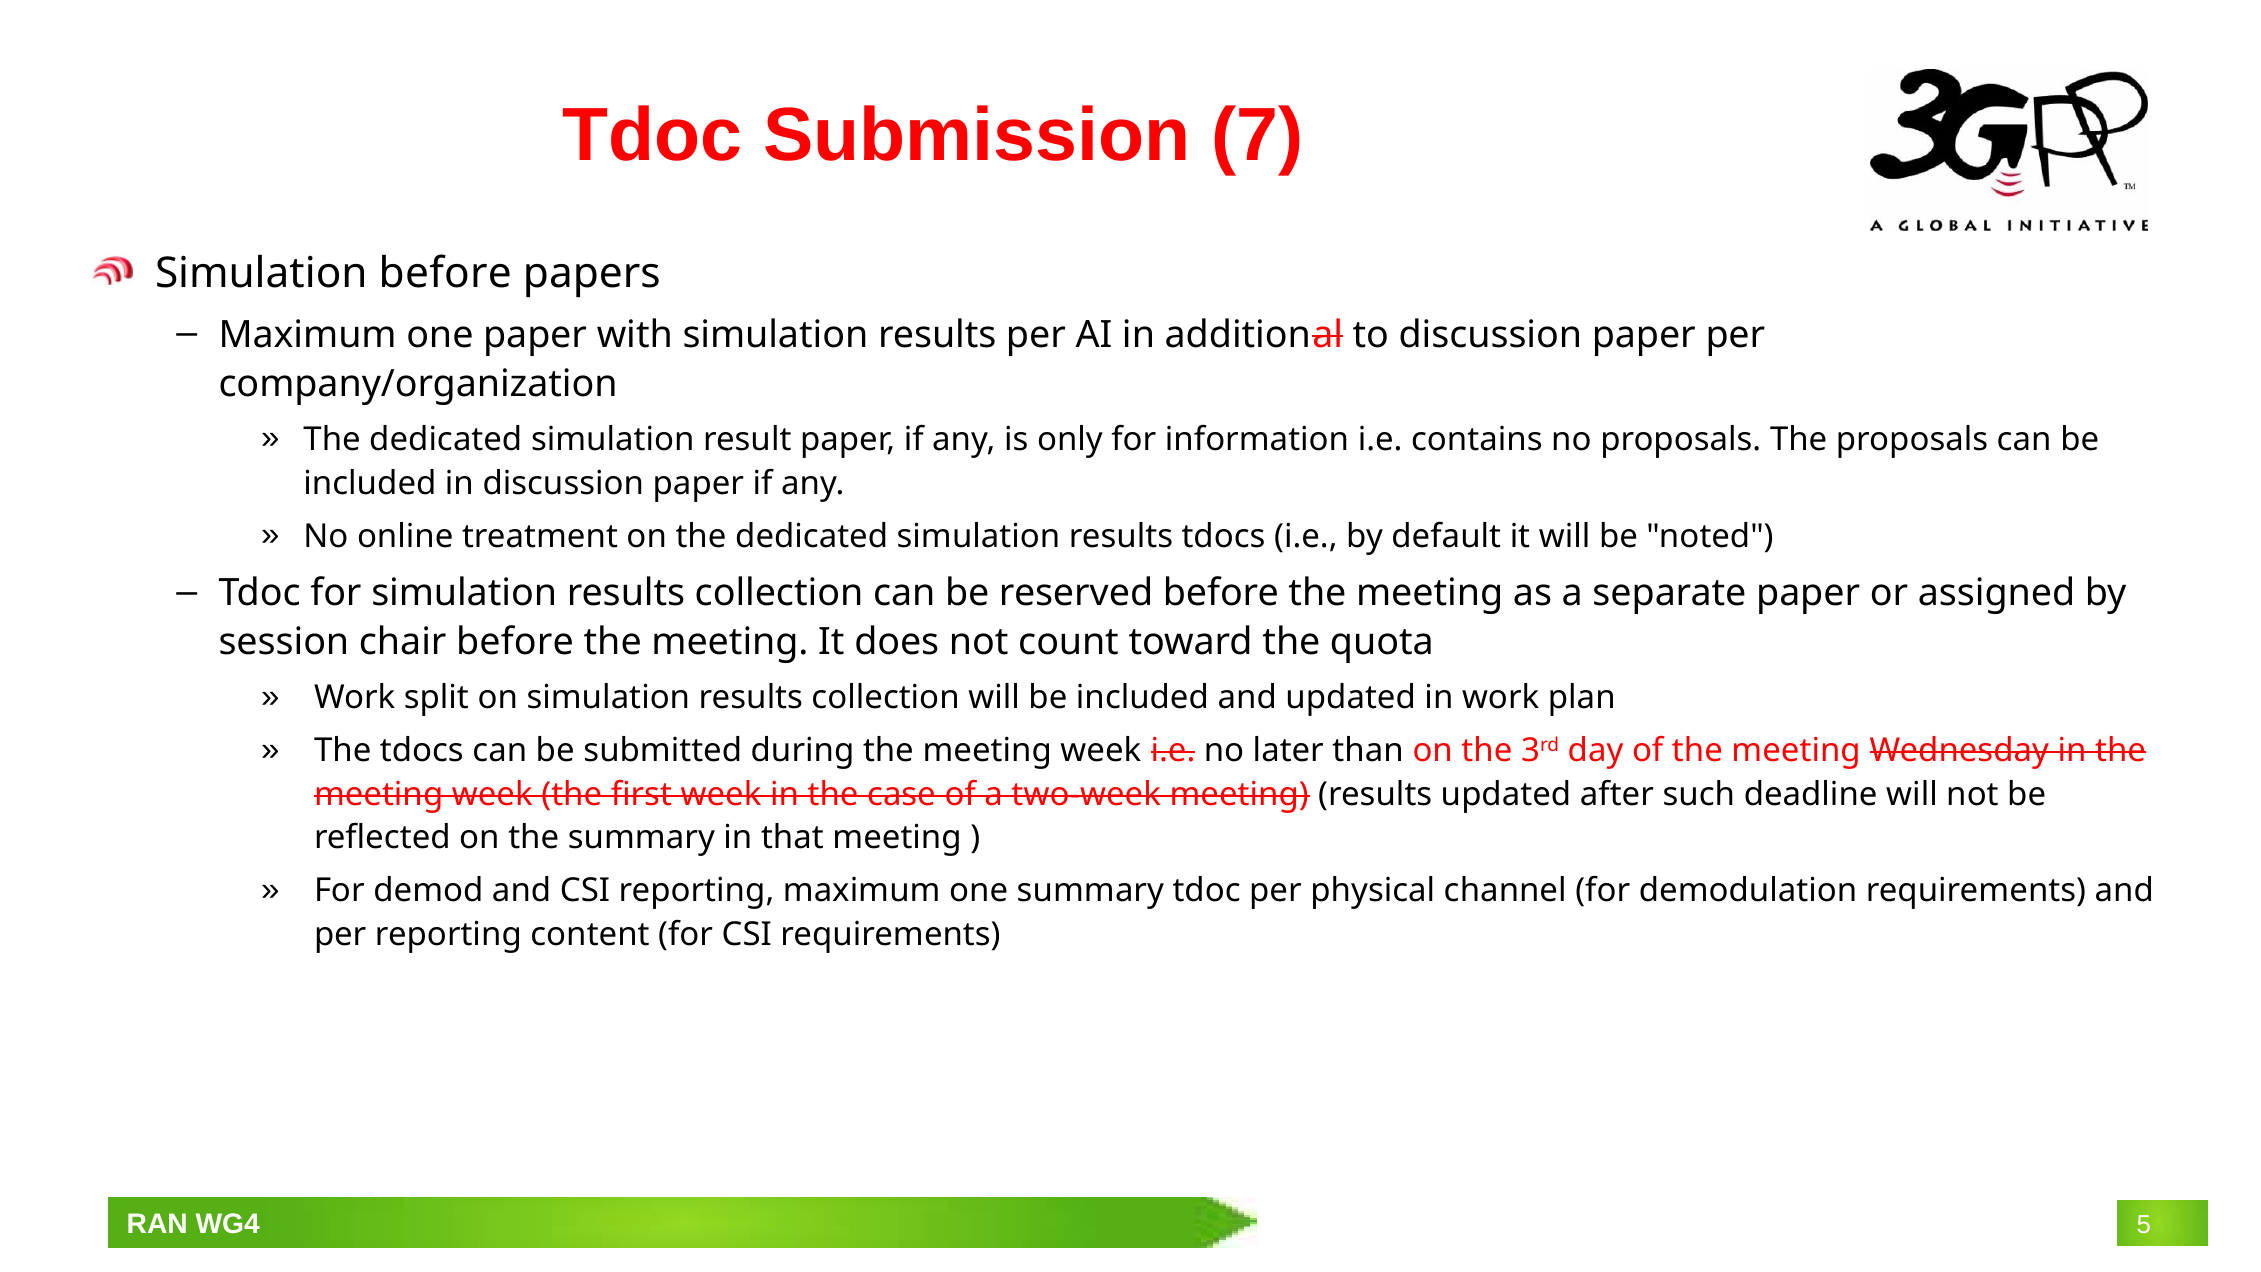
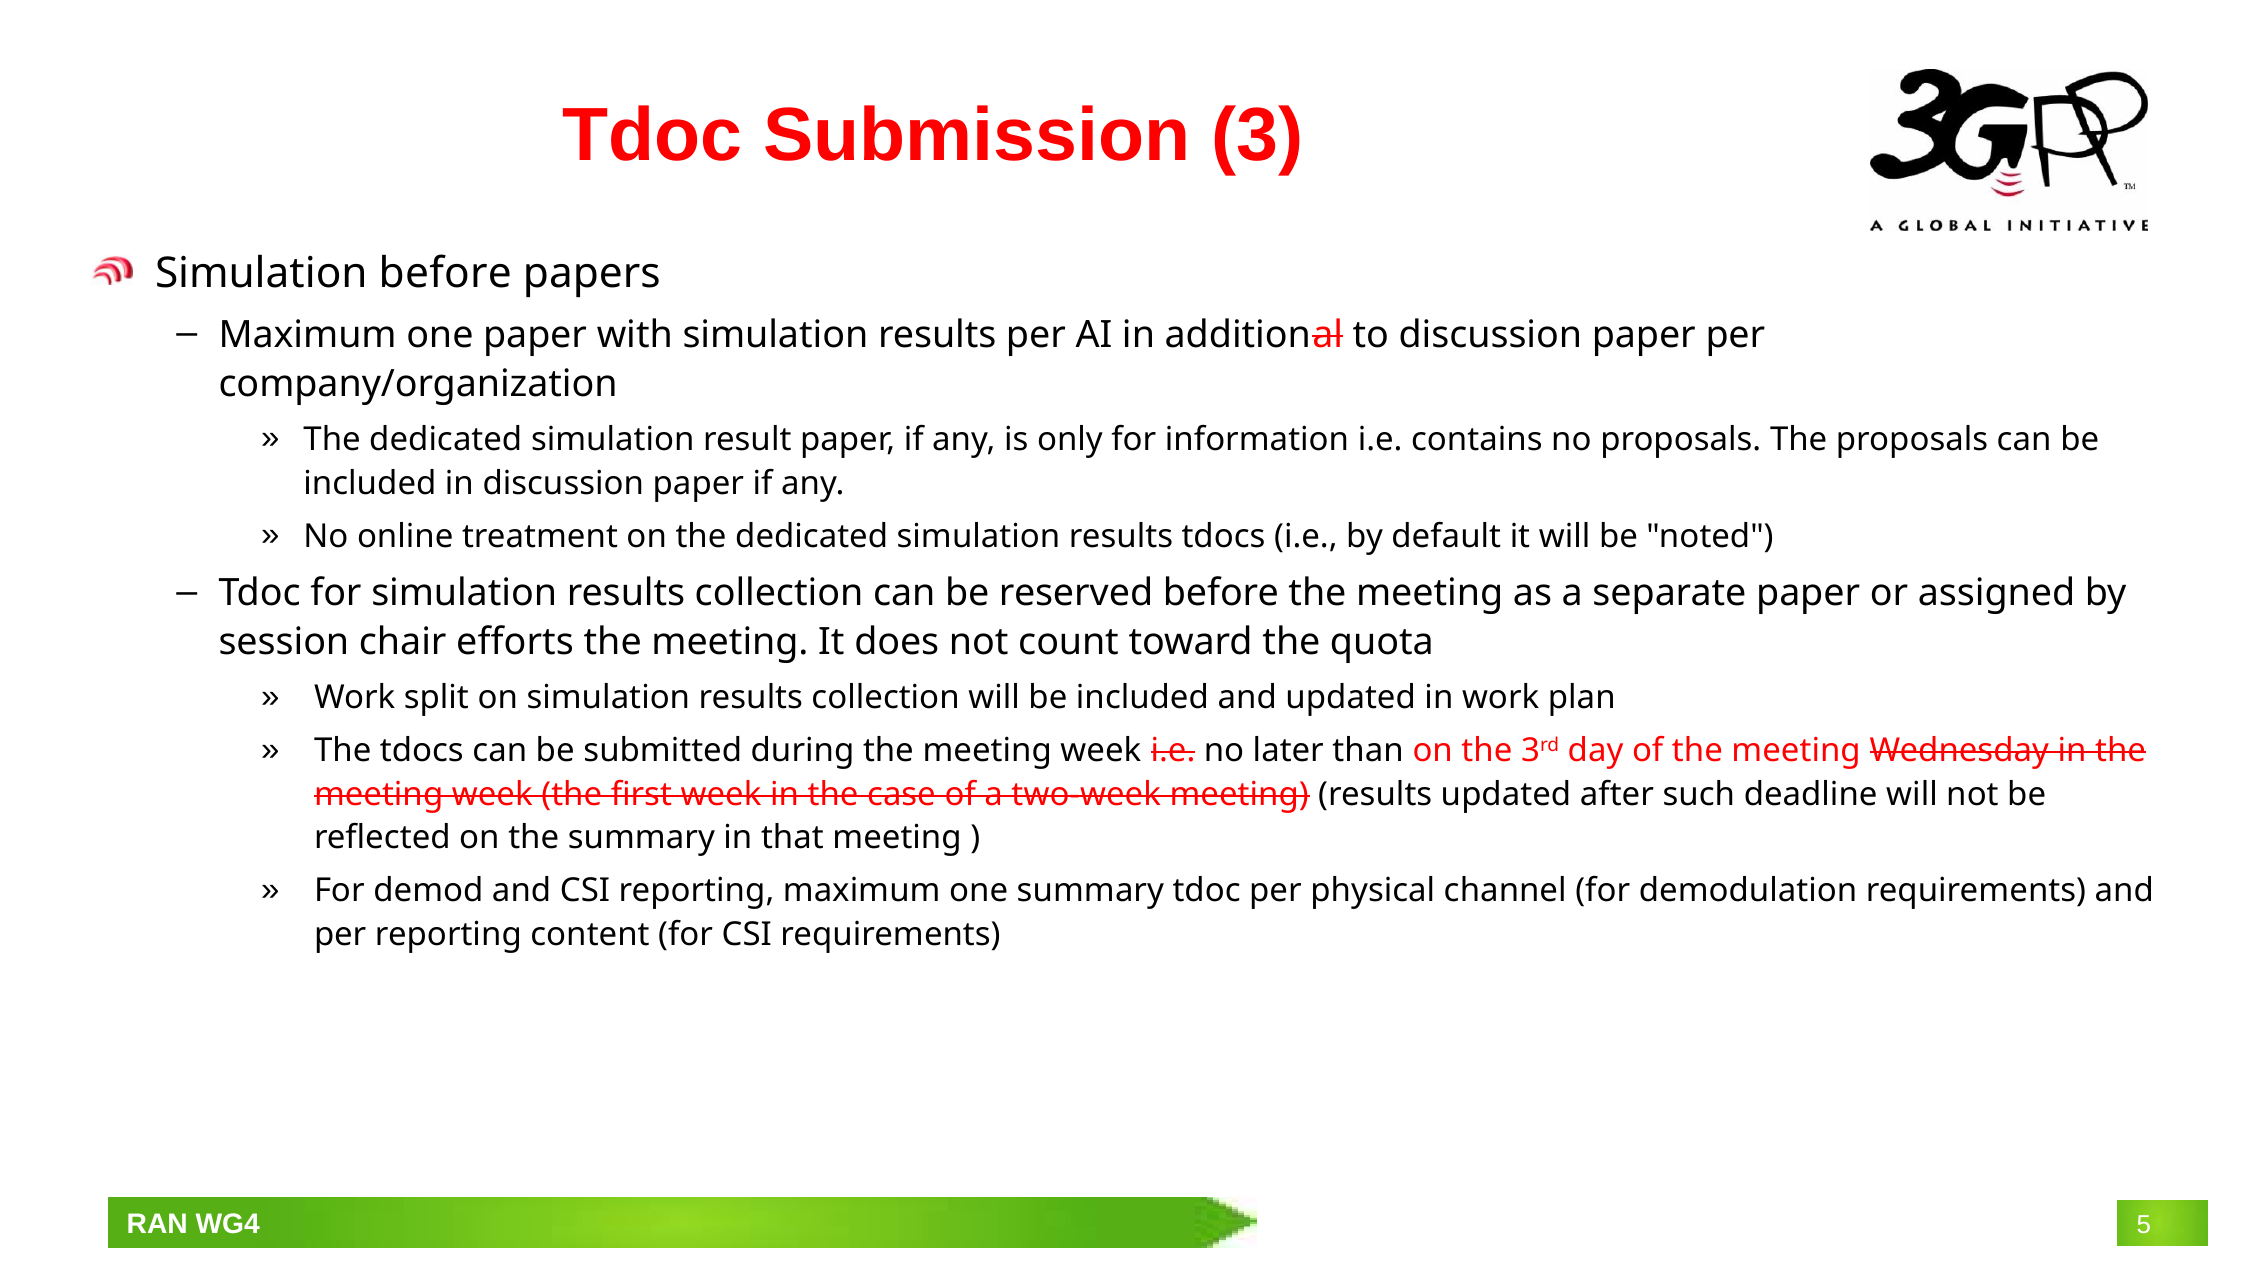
7: 7 -> 3
chair before: before -> efforts
